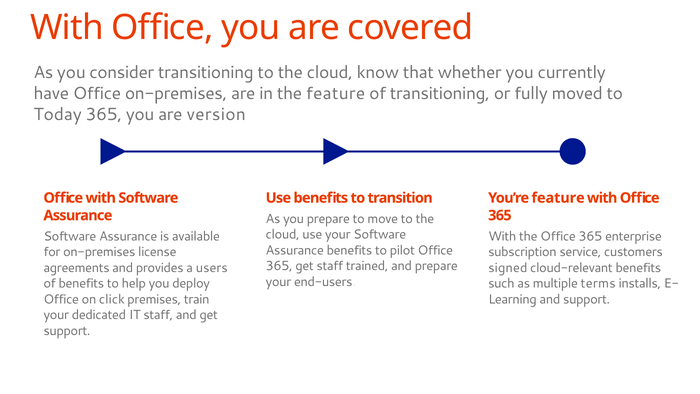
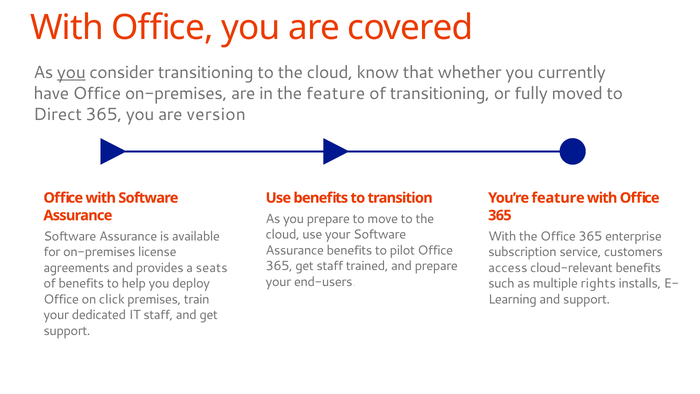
you at (71, 72) underline: none -> present
Today: Today -> Direct
users: users -> seats
signed: signed -> access
terms: terms -> rights
